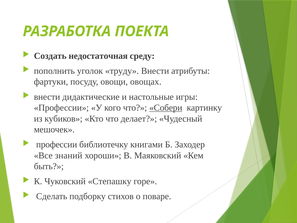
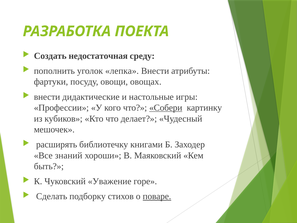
труду: труду -> лепка
профессии at (57, 144): профессии -> расширять
Степашку: Степашку -> Уважение
поваре underline: none -> present
